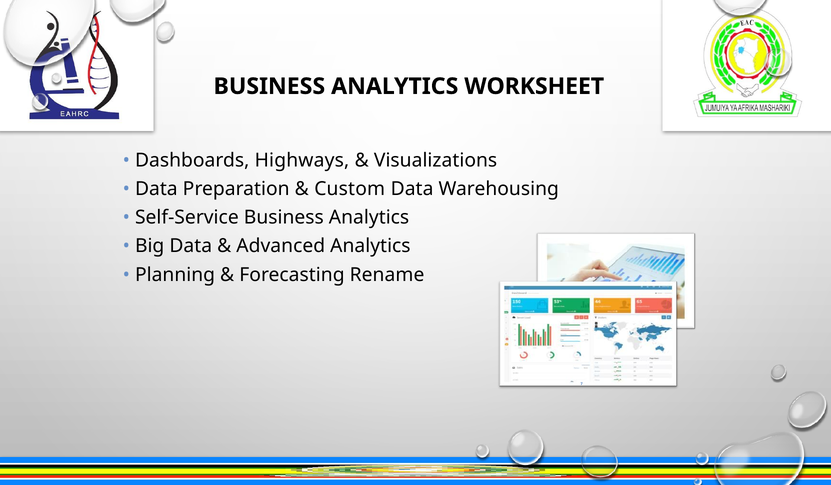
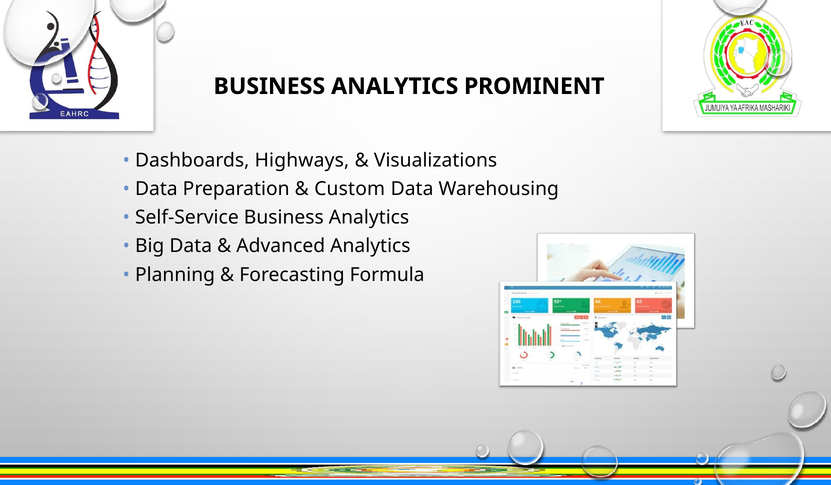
WORKSHEET: WORKSHEET -> PROMINENT
Rename: Rename -> Formula
